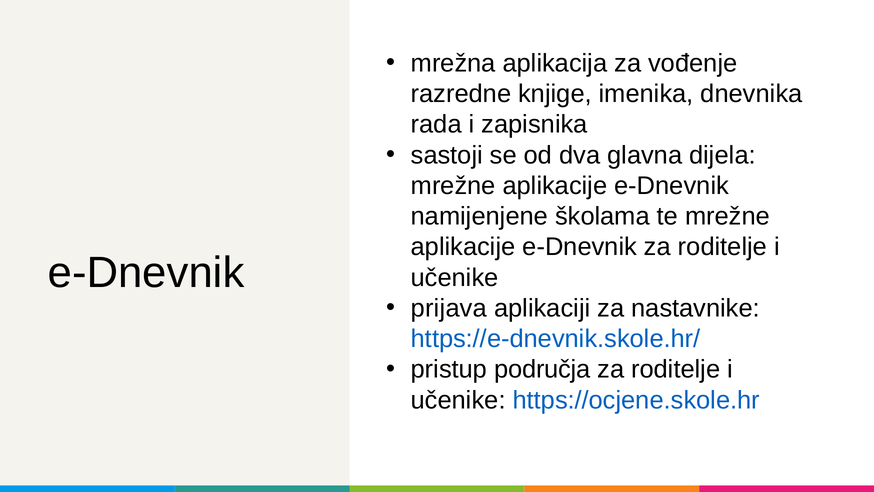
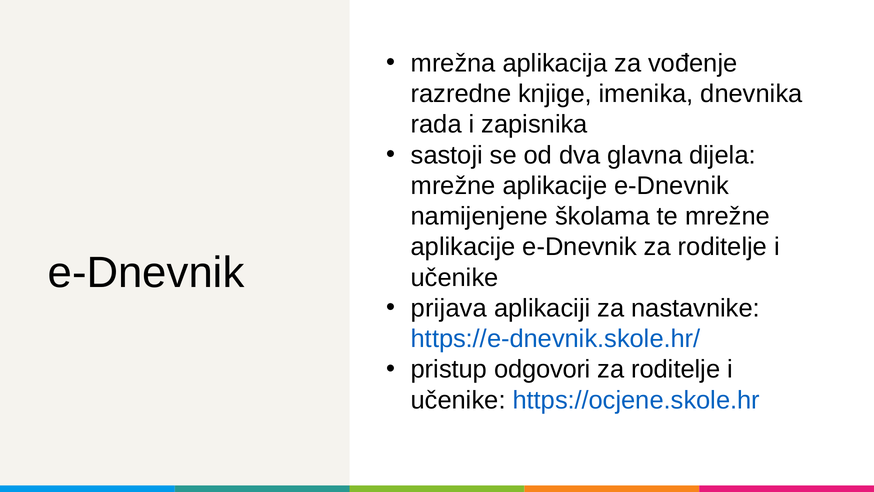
područja: područja -> odgovori
